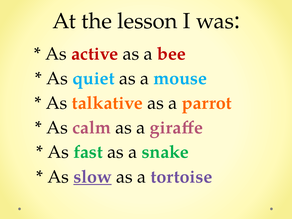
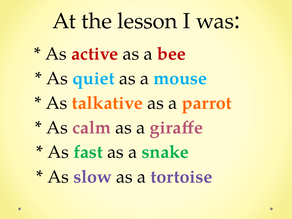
slow underline: present -> none
